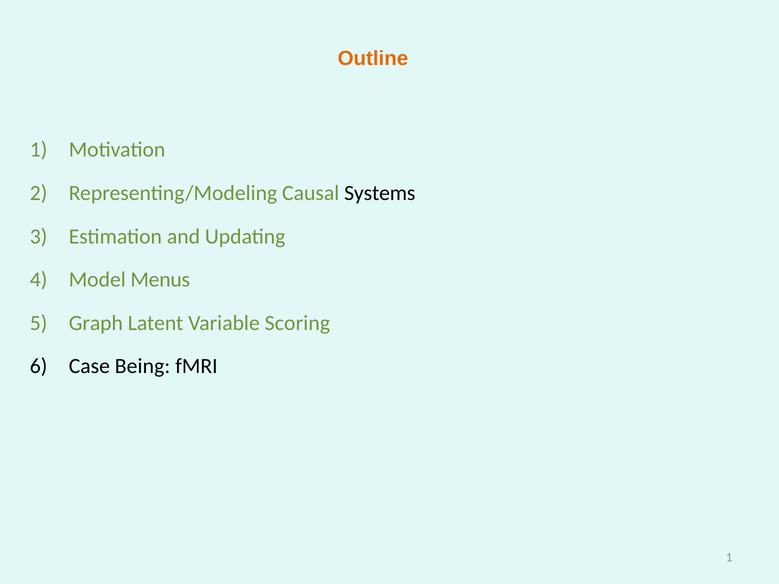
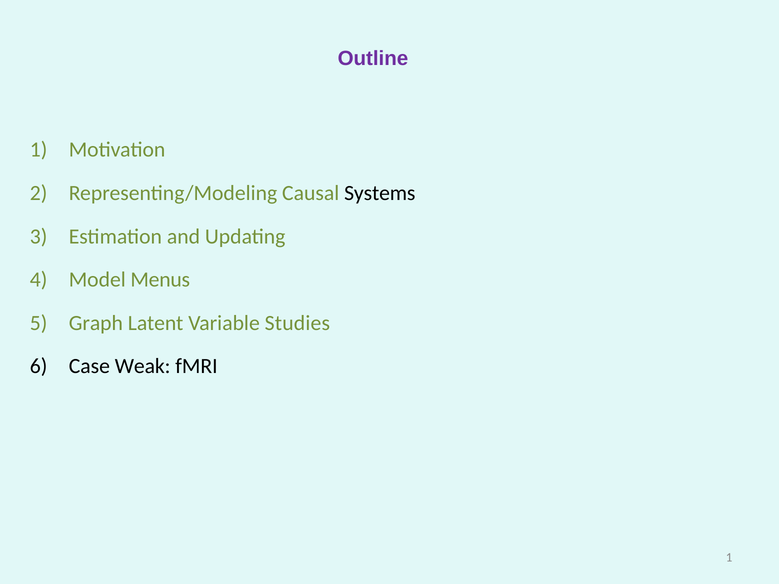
Outline colour: orange -> purple
Scoring: Scoring -> Studies
Being: Being -> Weak
